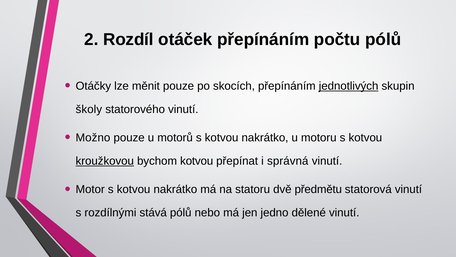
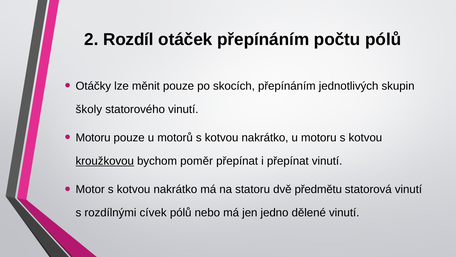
jednotlivých underline: present -> none
Možno at (93, 137): Možno -> Motoru
bychom kotvou: kotvou -> poměr
i správná: správná -> přepínat
stává: stává -> cívek
